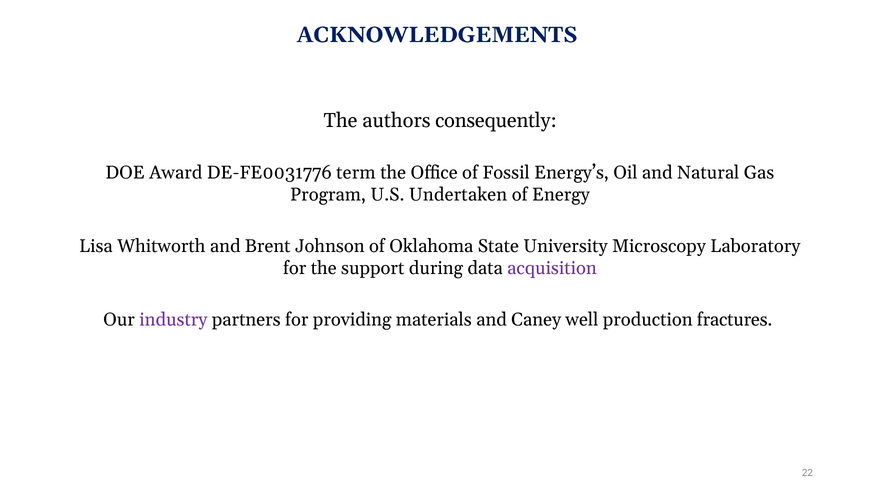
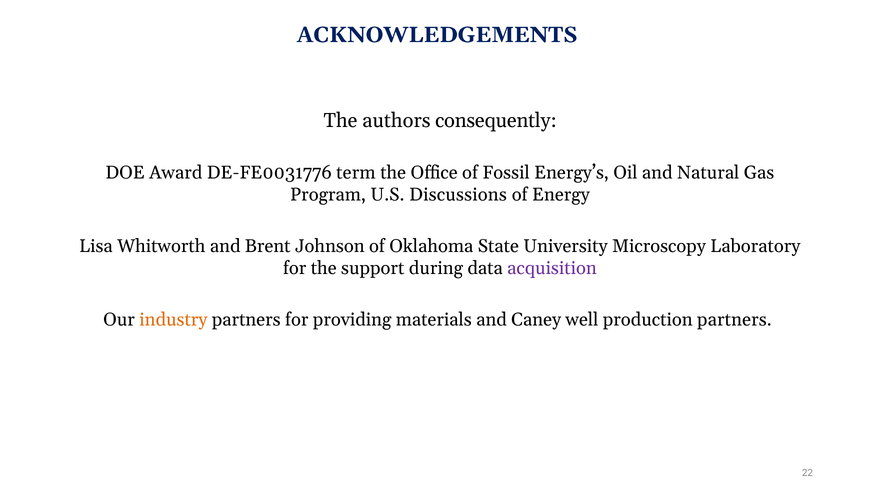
Undertaken: Undertaken -> Discussions
industry colour: purple -> orange
production fractures: fractures -> partners
